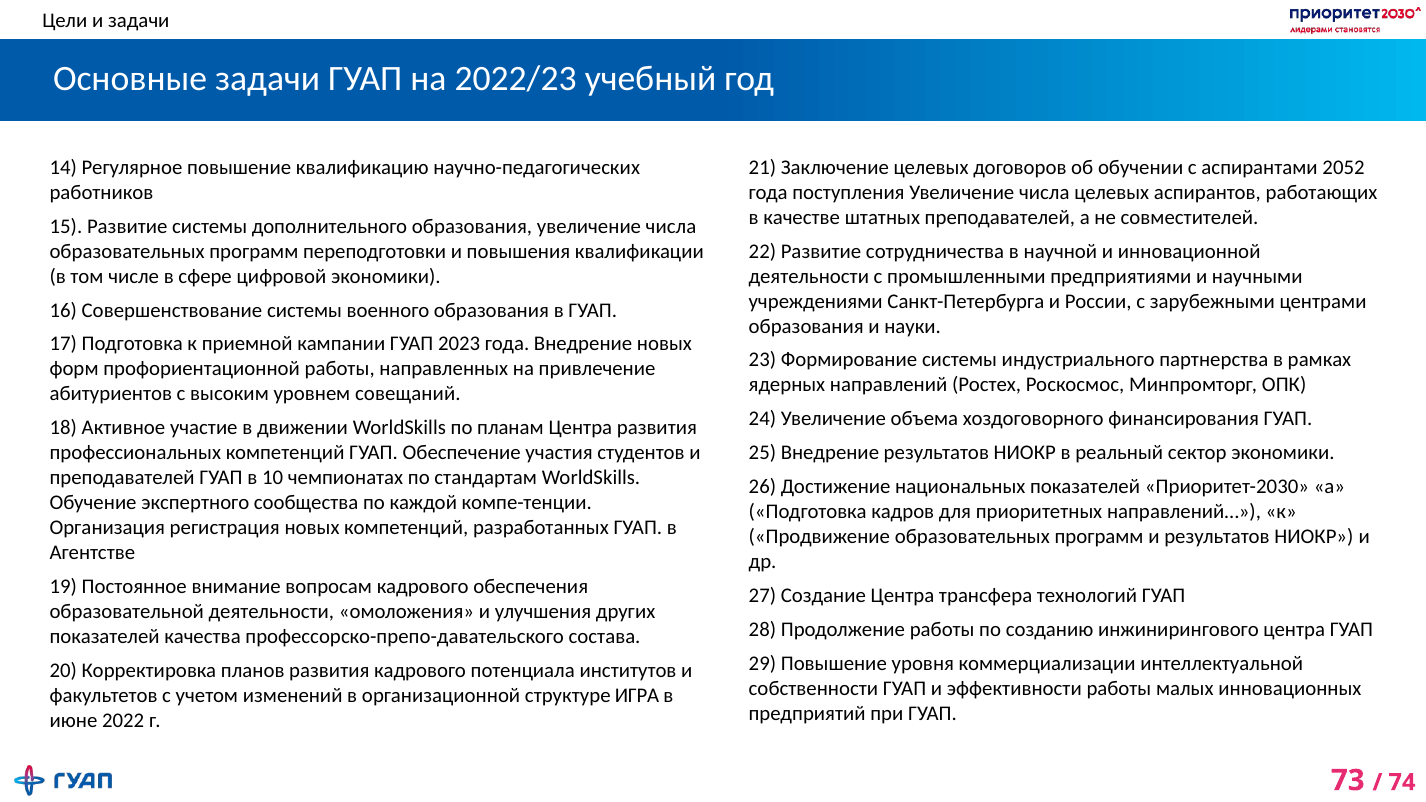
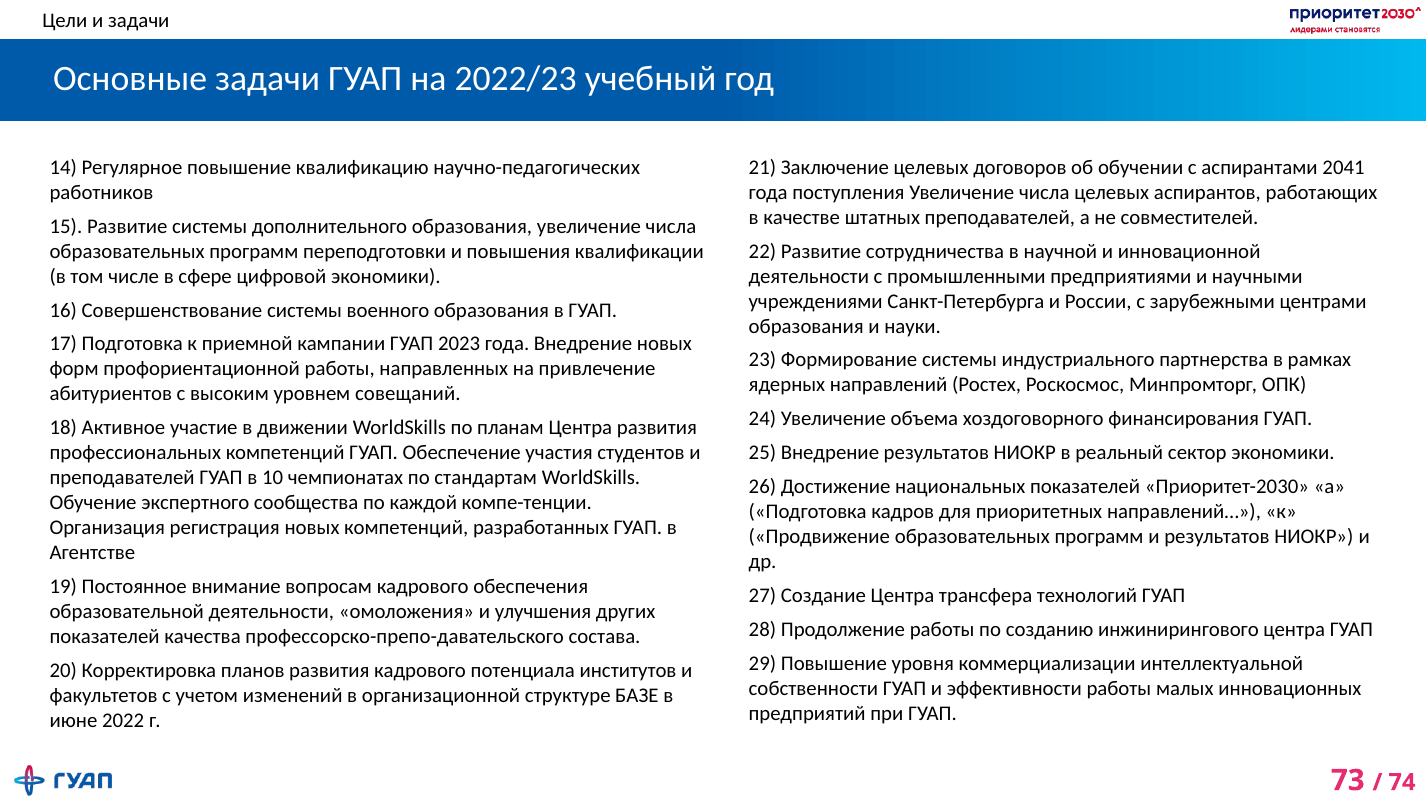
2052: 2052 -> 2041
ИГРА: ИГРА -> БАЗЕ
